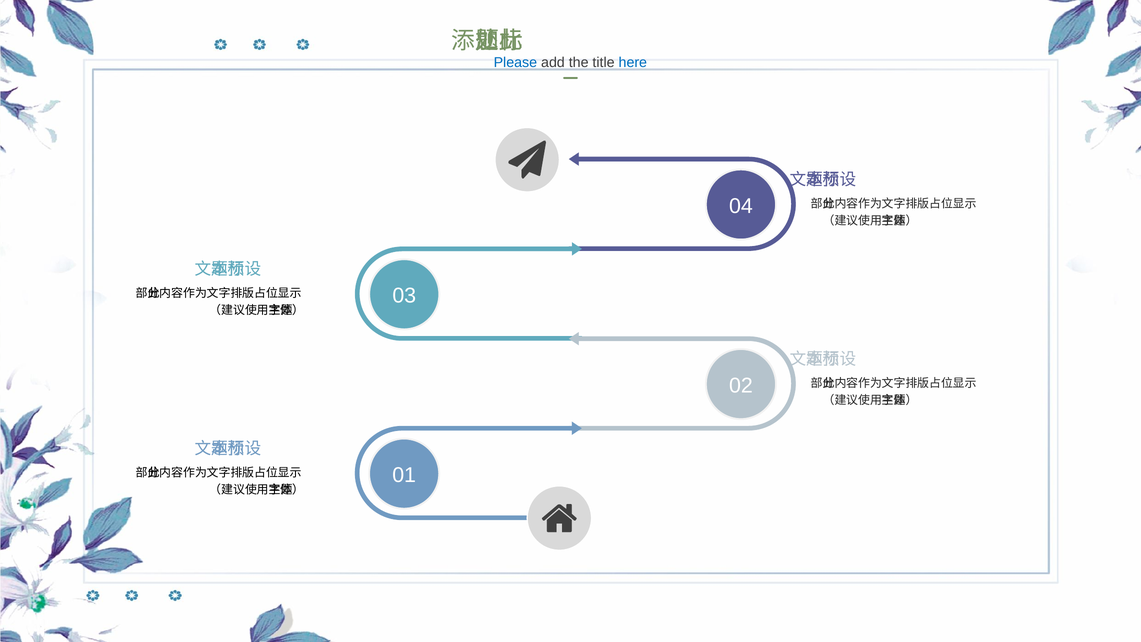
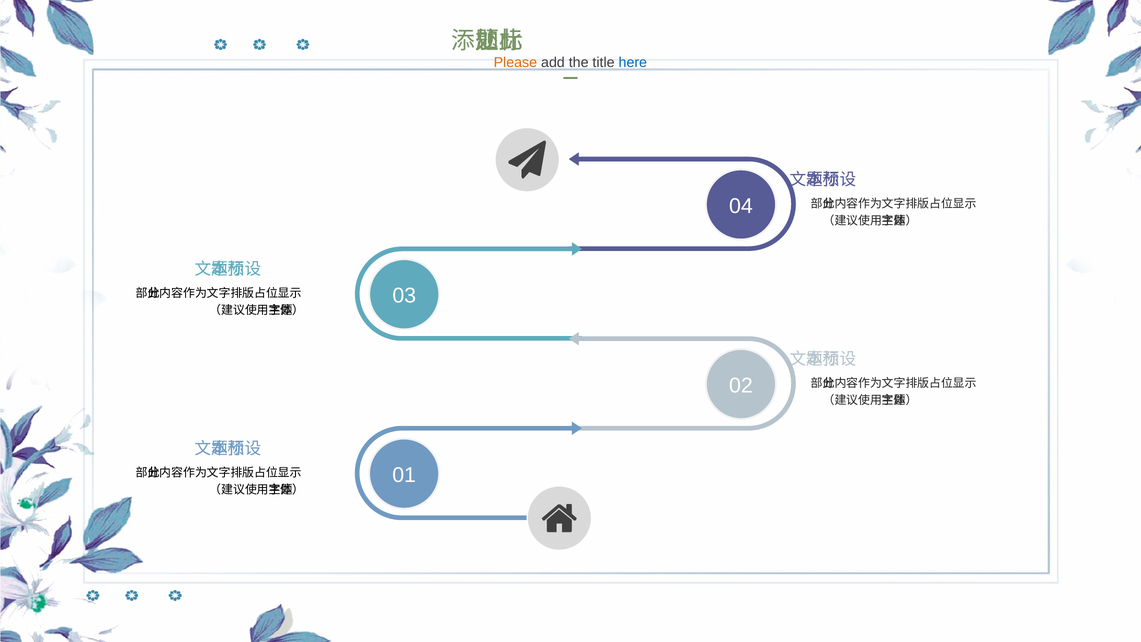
Please colour: blue -> orange
